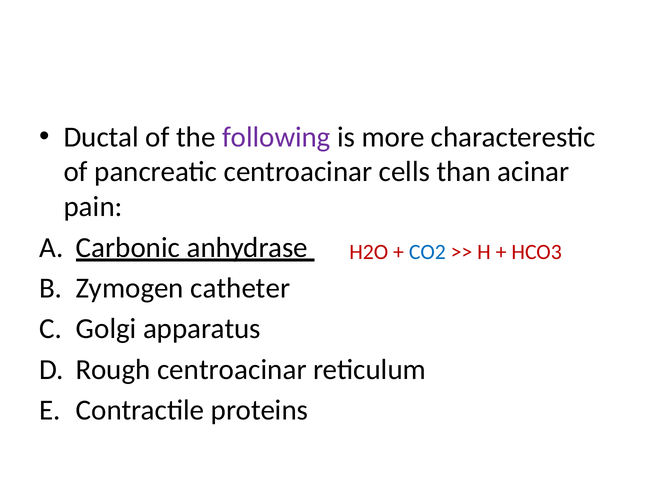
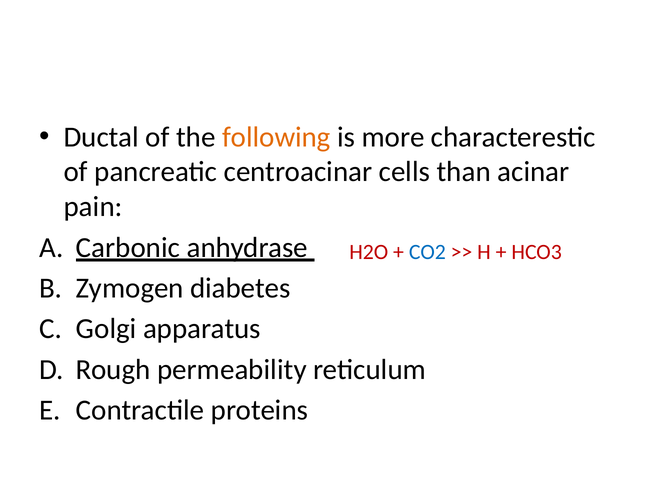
following colour: purple -> orange
catheter: catheter -> diabetes
Rough centroacinar: centroacinar -> permeability
